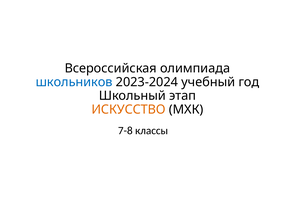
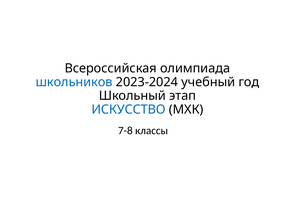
ИСКУССТВО colour: orange -> blue
